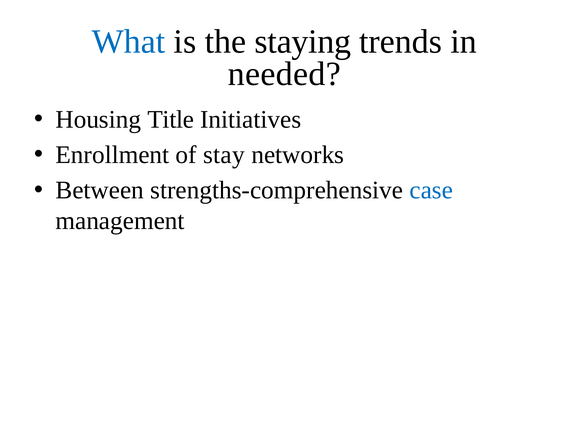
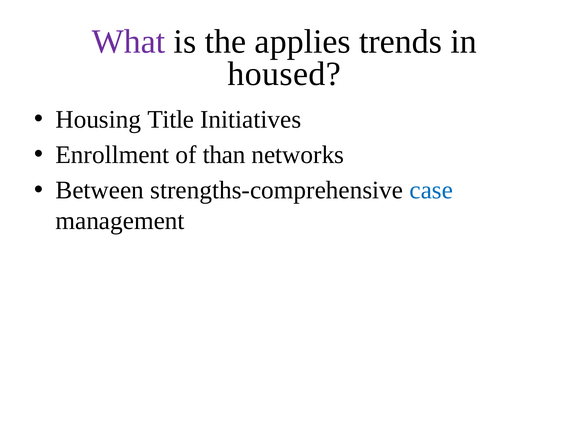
What colour: blue -> purple
staying: staying -> applies
needed: needed -> housed
stay: stay -> than
